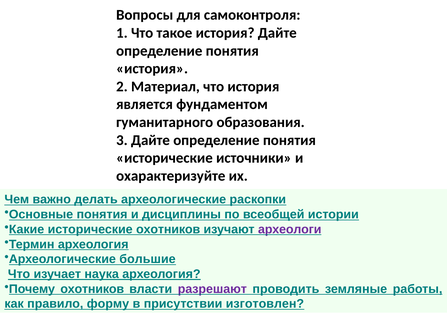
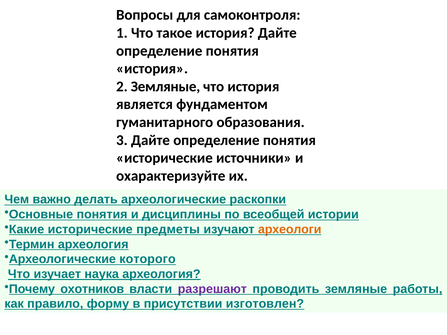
2 Материал: Материал -> Земляные
исторические охотников: охотников -> предметы
археологи colour: purple -> orange
большие: большие -> которого
